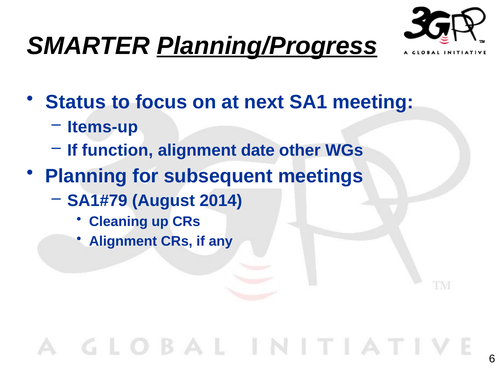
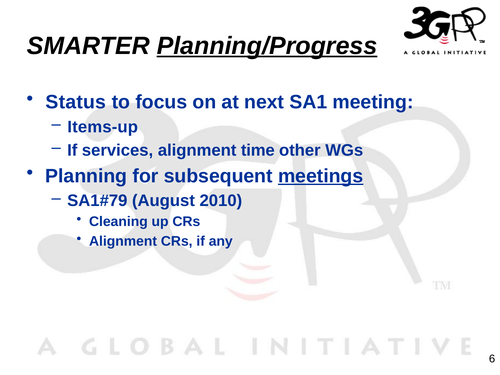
function: function -> services
date: date -> time
meetings underline: none -> present
2014: 2014 -> 2010
